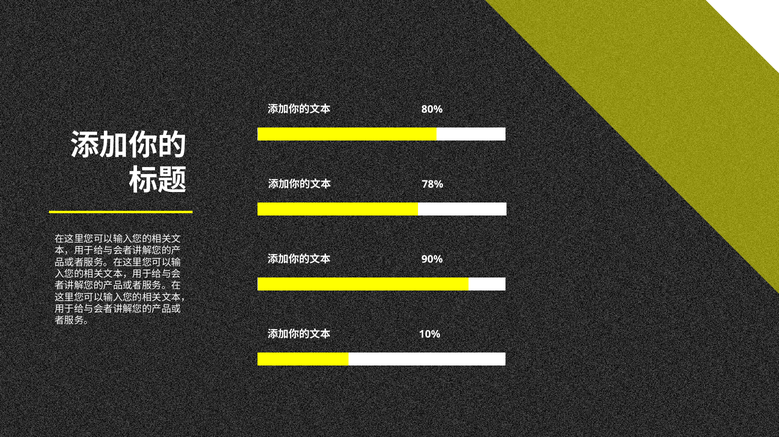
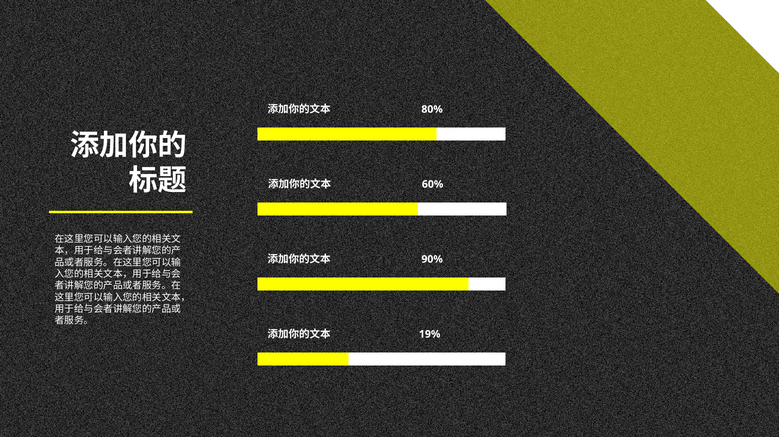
78%: 78% -> 60%
10%: 10% -> 19%
